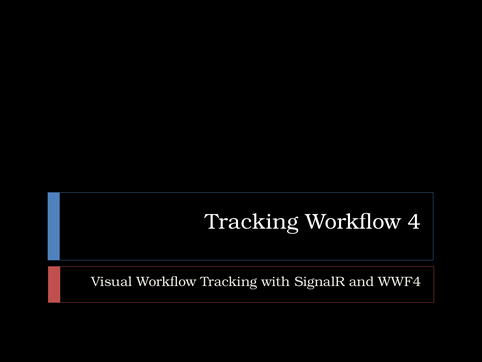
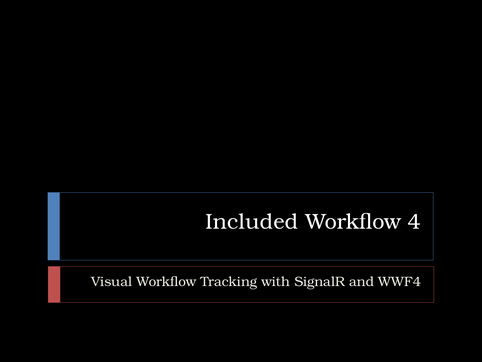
Tracking at (252, 222): Tracking -> Included
